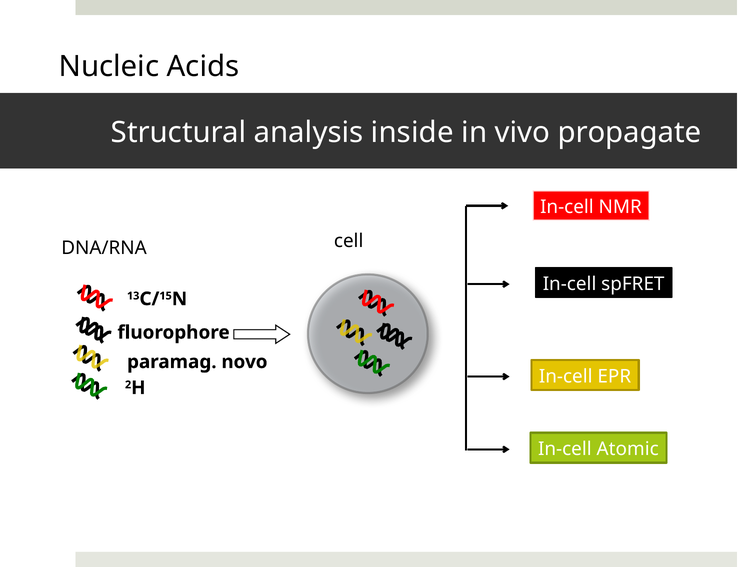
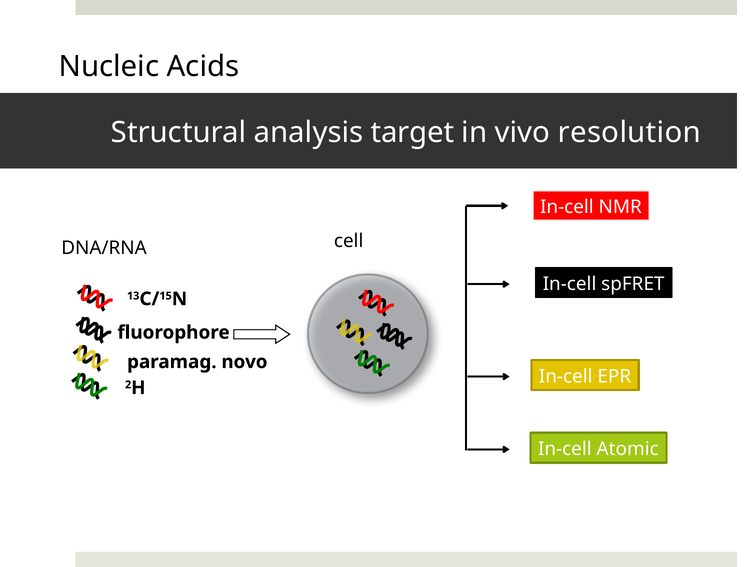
inside: inside -> target
propagate: propagate -> resolution
